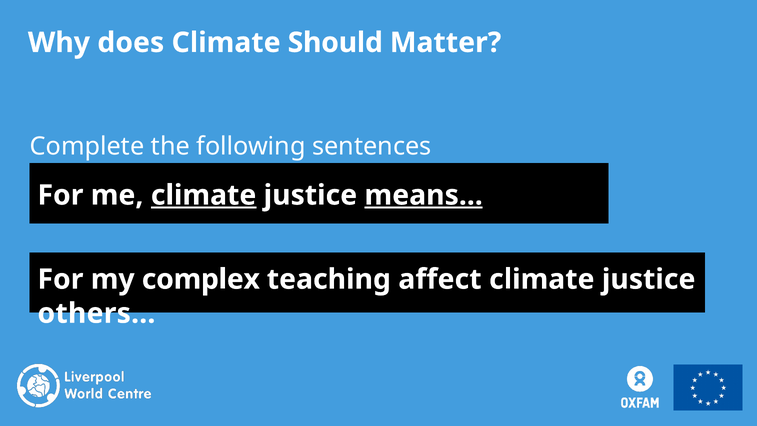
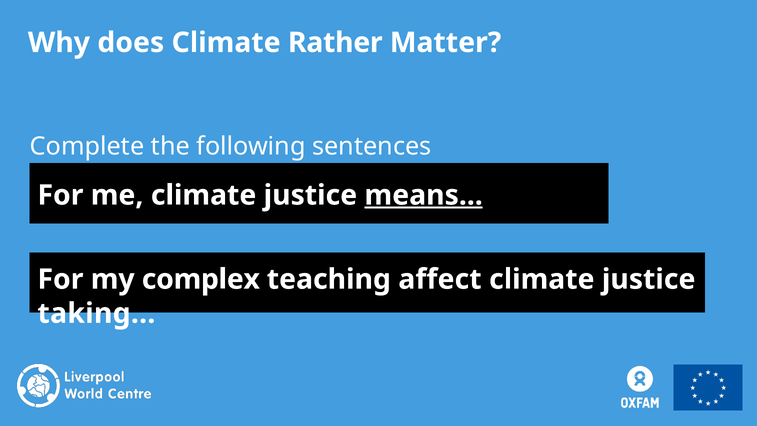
Should: Should -> Rather
climate at (204, 195) underline: present -> none
others: others -> taking
